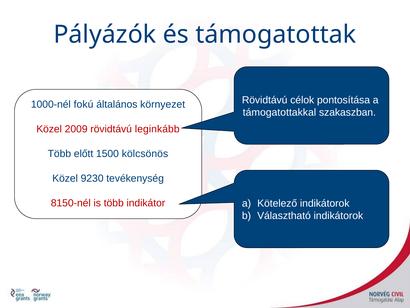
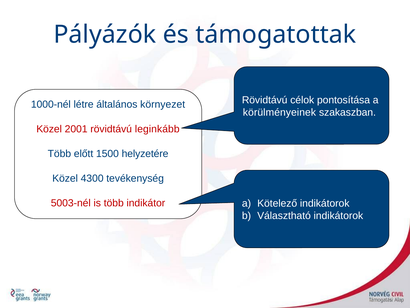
fokú: fokú -> létre
támogatottakkal: támogatottakkal -> körülményeinek
2009: 2009 -> 2001
kölcsönös: kölcsönös -> helyzetére
9230: 9230 -> 4300
8150-nél: 8150-nél -> 5003-nél
